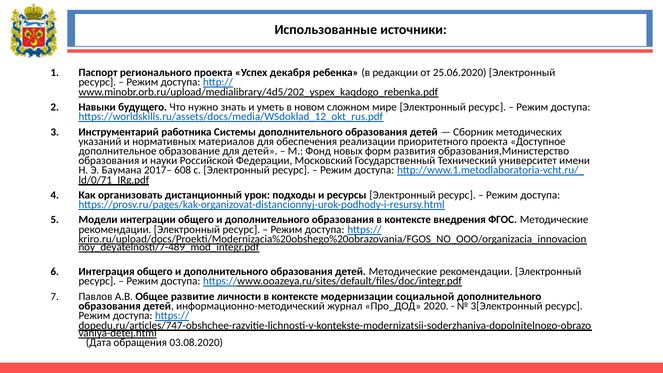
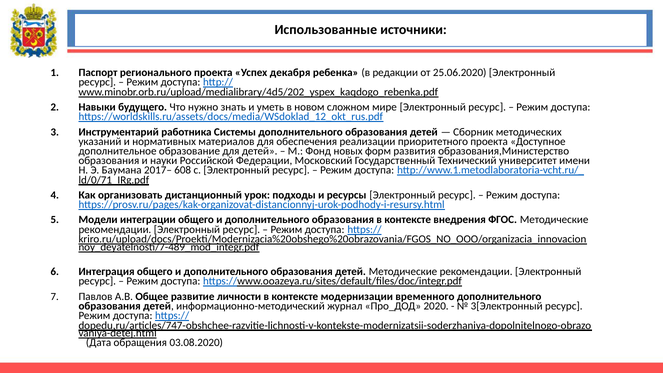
социальной: социальной -> временного
